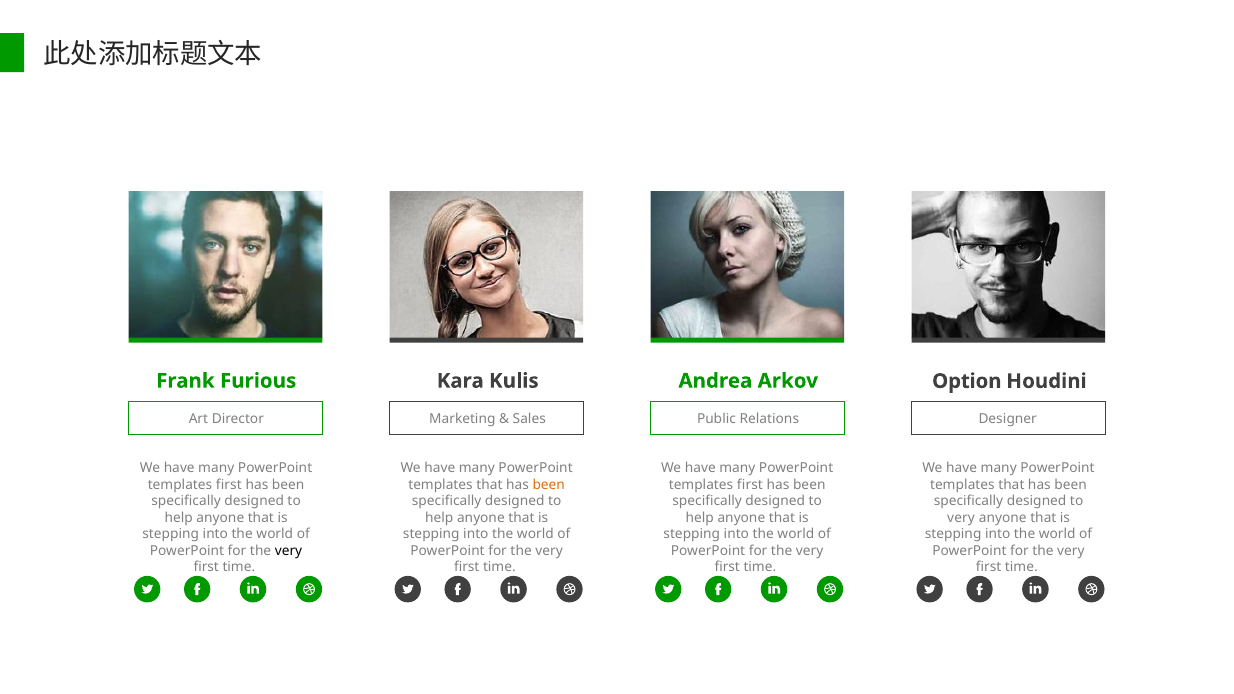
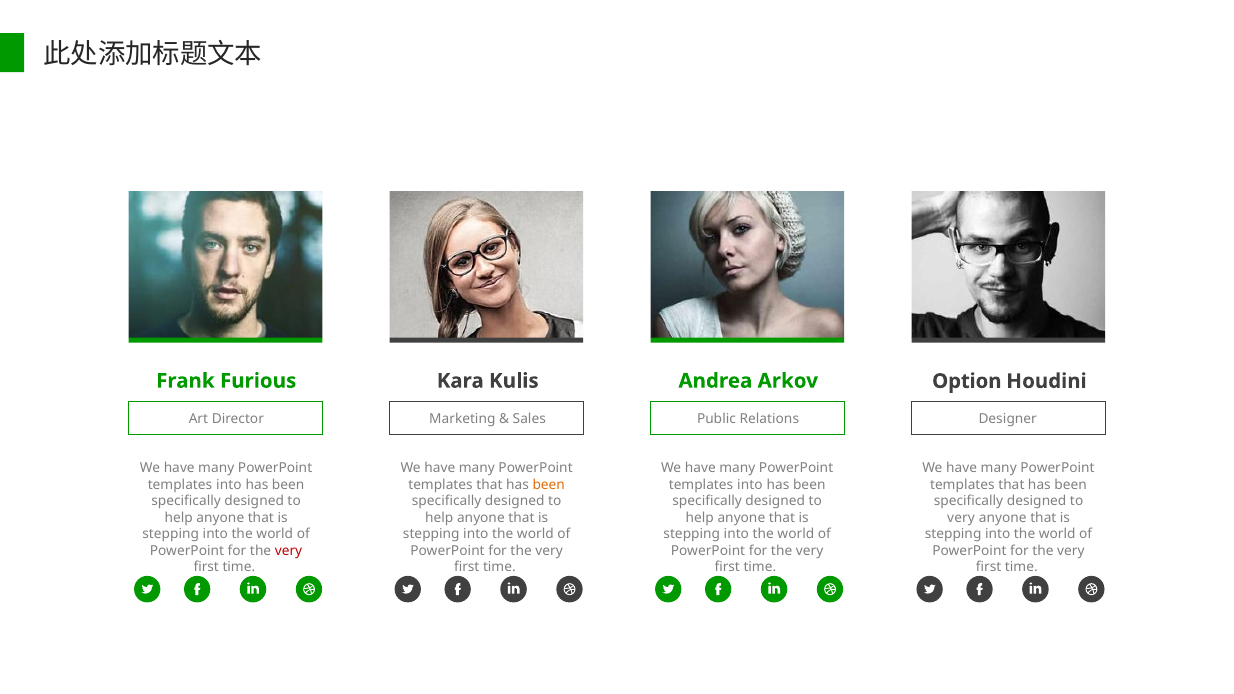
first at (229, 485): first -> into
first at (750, 485): first -> into
very at (288, 550) colour: black -> red
